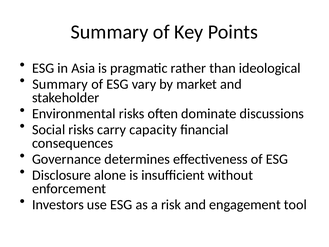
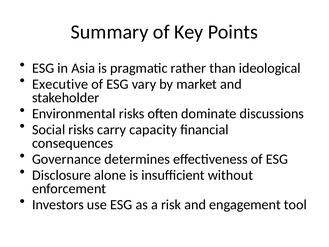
Summary at (60, 84): Summary -> Executive
